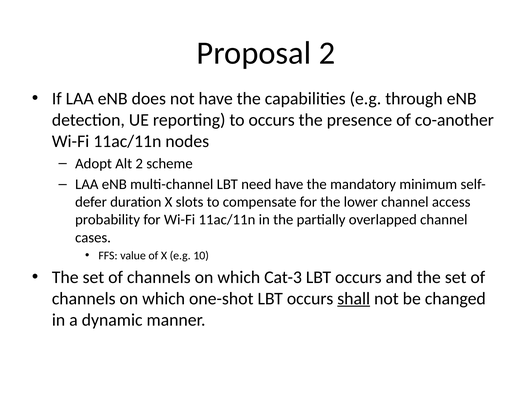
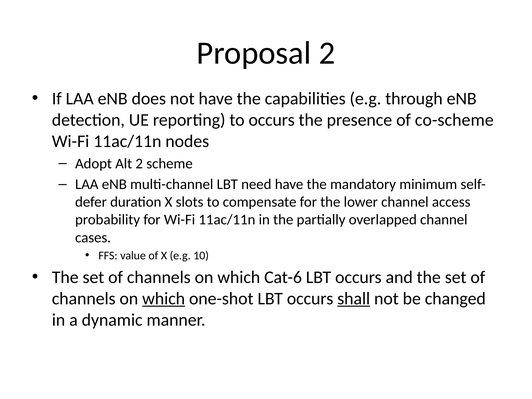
co-another: co-another -> co-scheme
Cat-3: Cat-3 -> Cat-6
which at (164, 299) underline: none -> present
